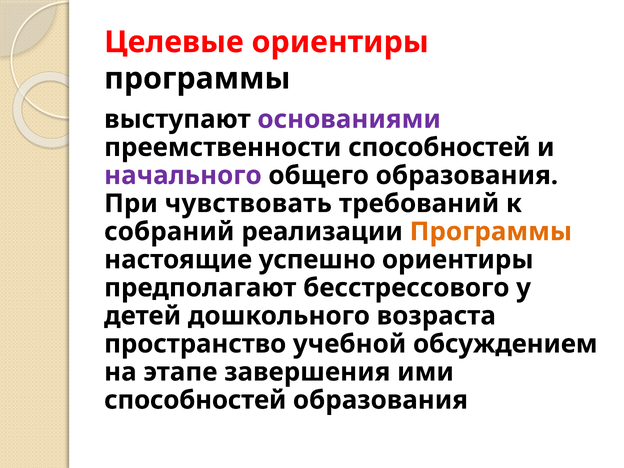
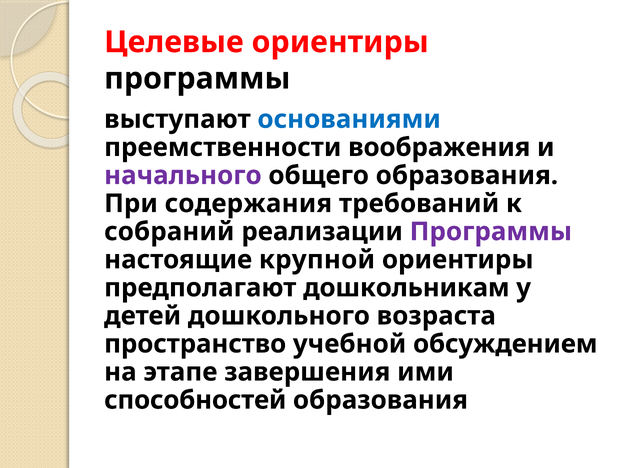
основаниями colour: purple -> blue
преемственности способностей: способностей -> воображения
чувствовать: чувствовать -> содержания
Программы at (491, 232) colour: orange -> purple
успешно: успешно -> крупной
бесстрессового: бесстрессового -> дошкольникам
